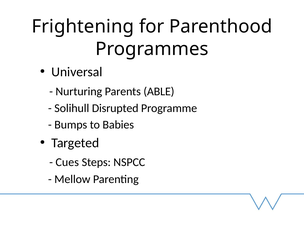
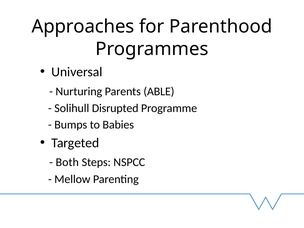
Frightening: Frightening -> Approaches
Cues: Cues -> Both
